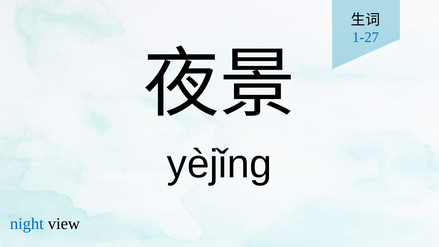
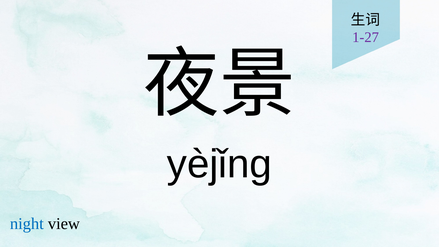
1-27 colour: blue -> purple
